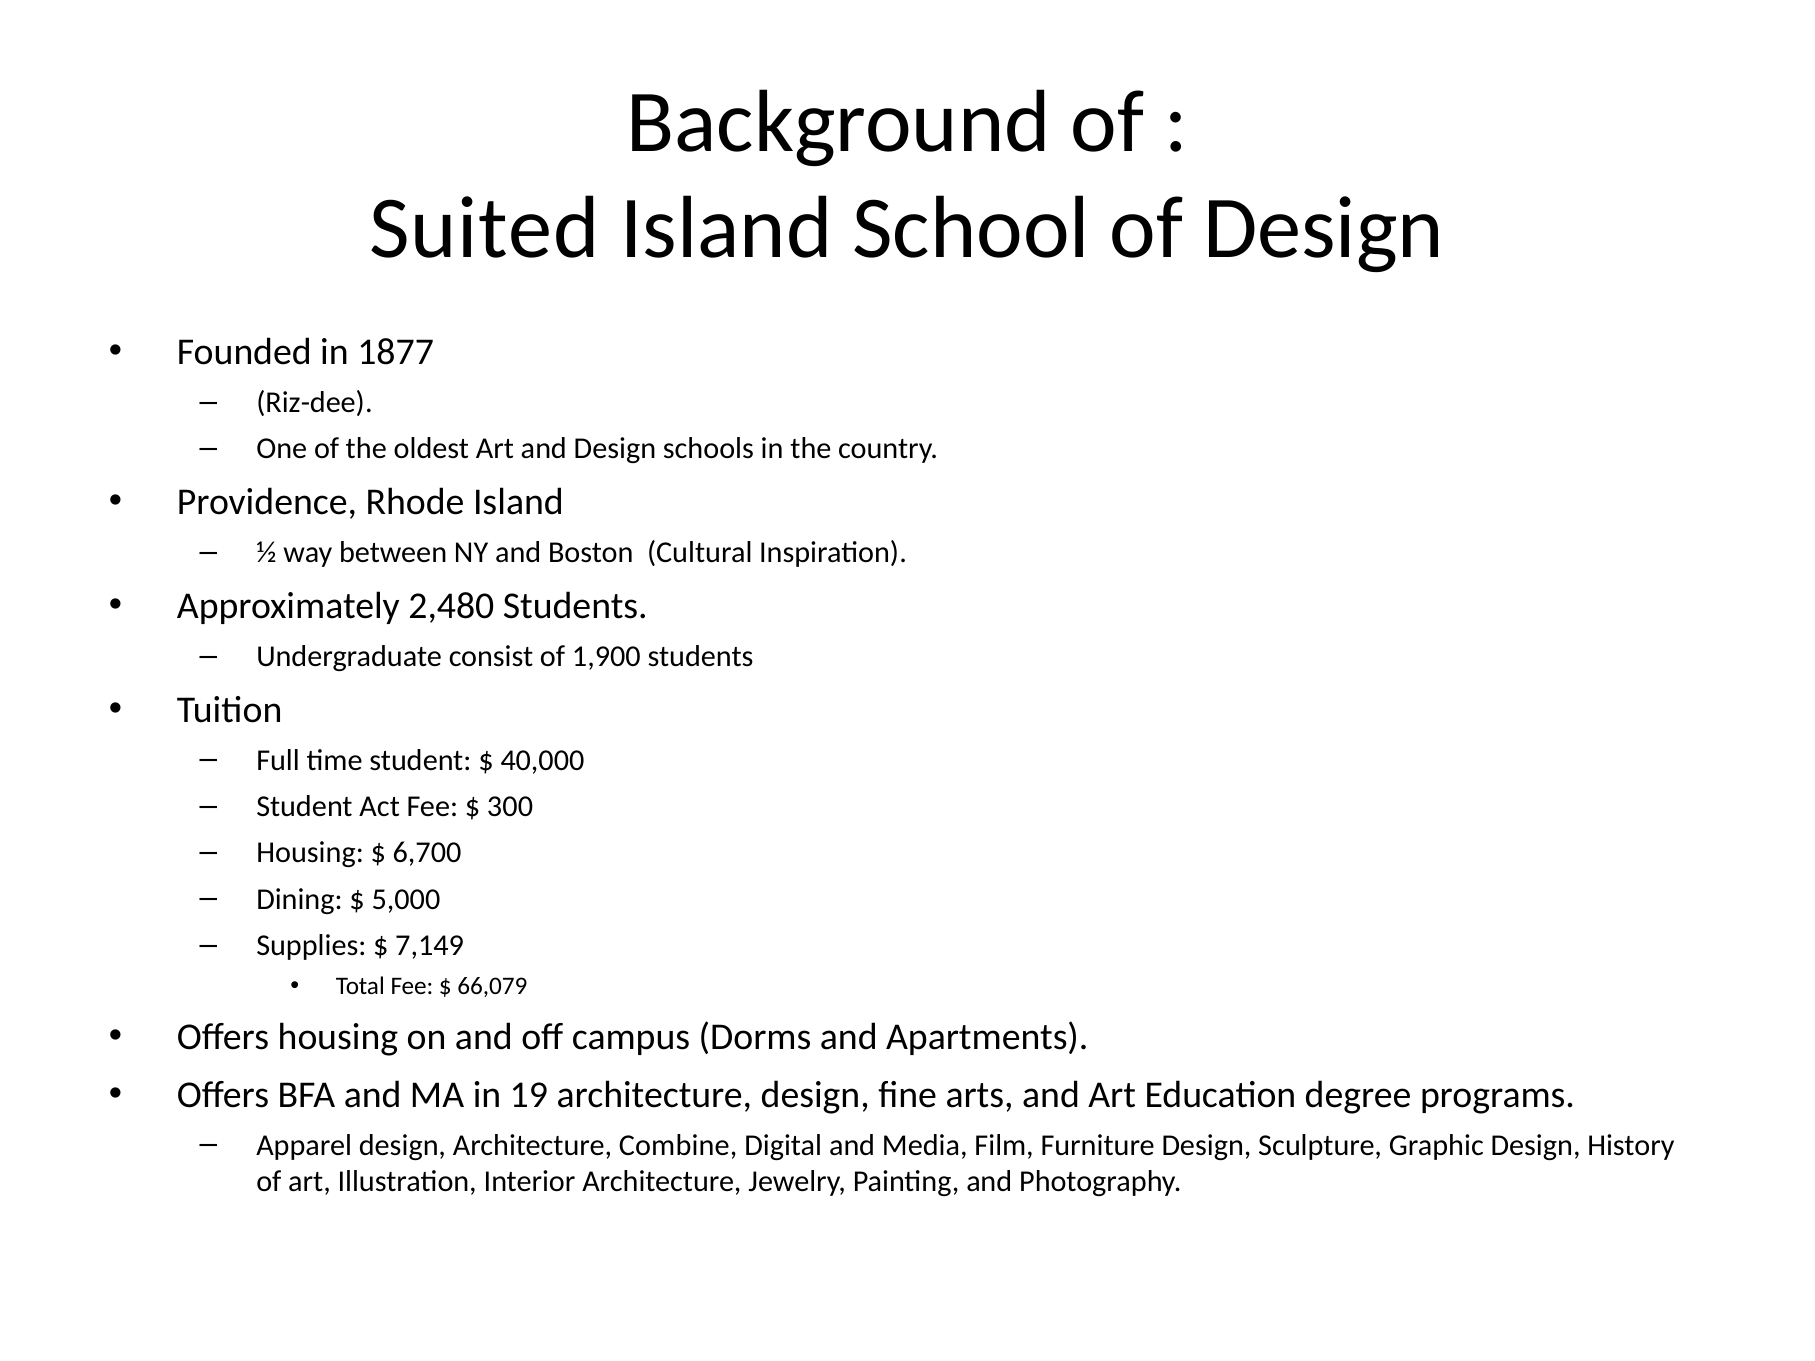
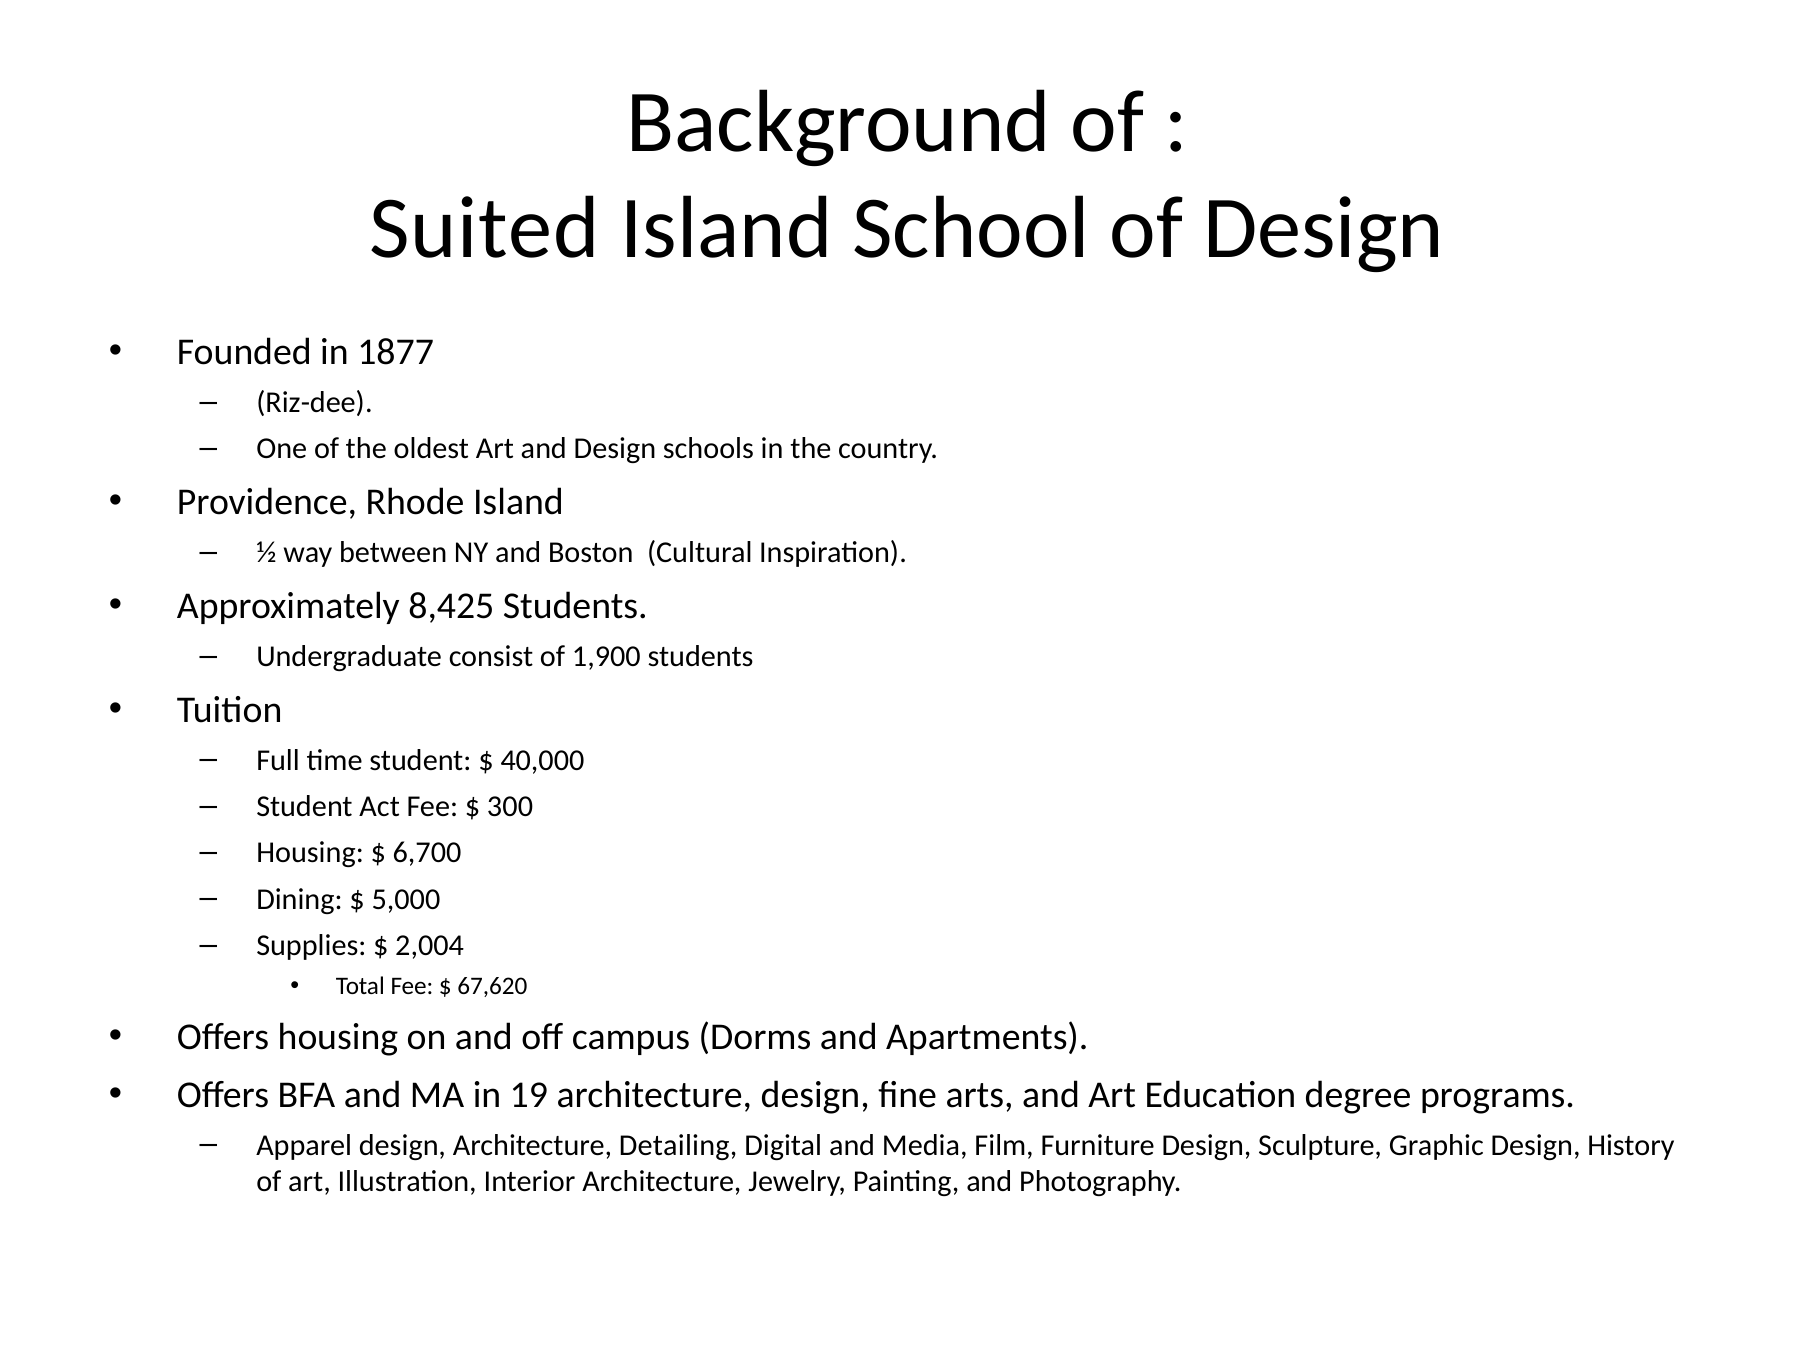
2,480: 2,480 -> 8,425
7,149: 7,149 -> 2,004
66,079: 66,079 -> 67,620
Combine: Combine -> Detailing
